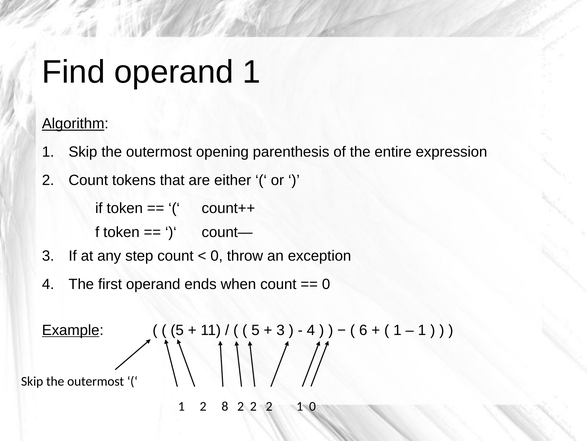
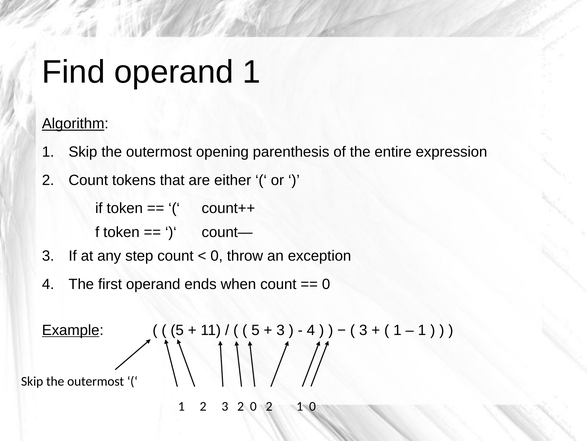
6 at (363, 330): 6 -> 3
2 8: 8 -> 3
2 at (253, 406): 2 -> 0
